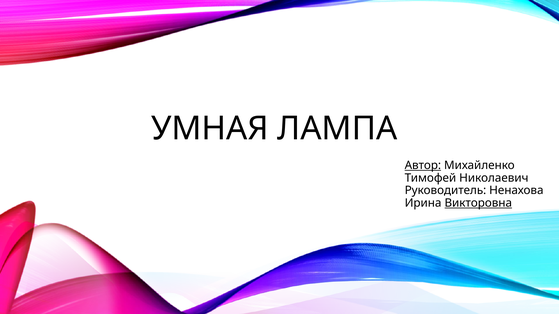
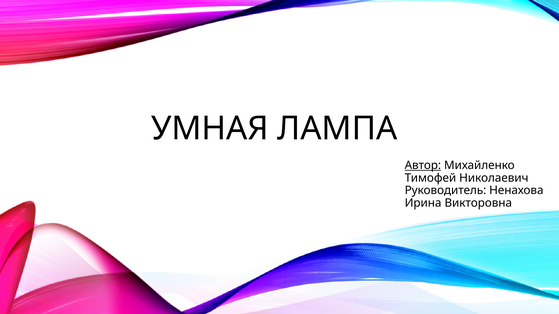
Викторовна underline: present -> none
